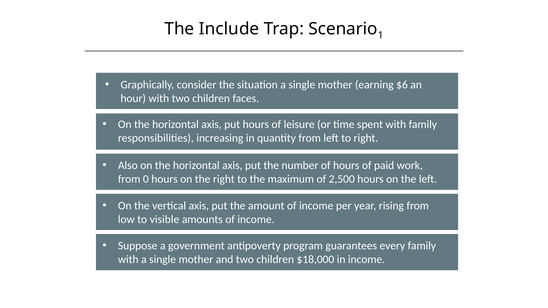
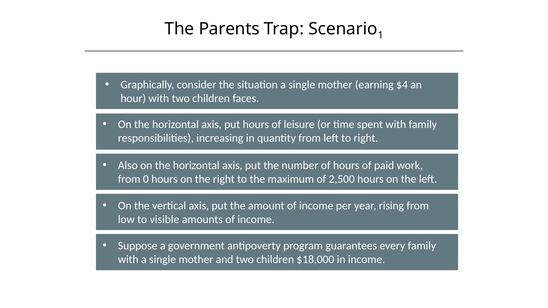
Include: Include -> Parents
$6: $6 -> $4
